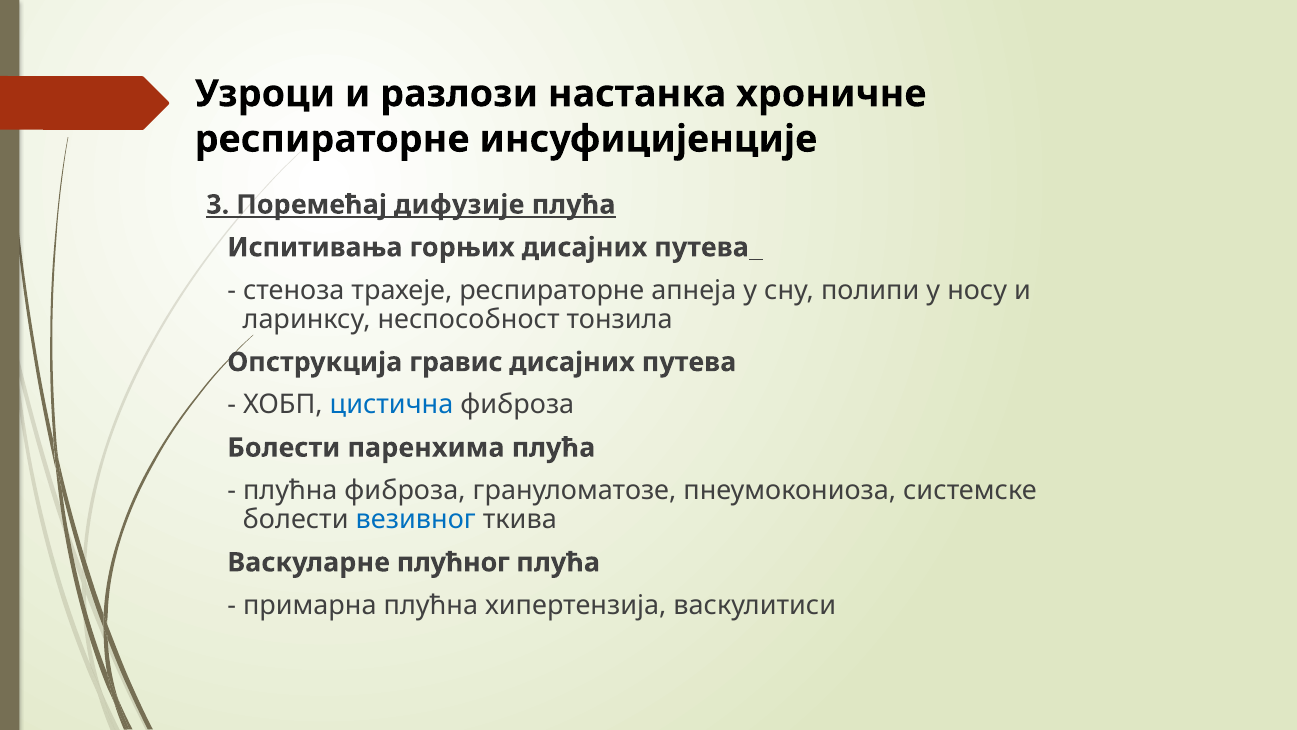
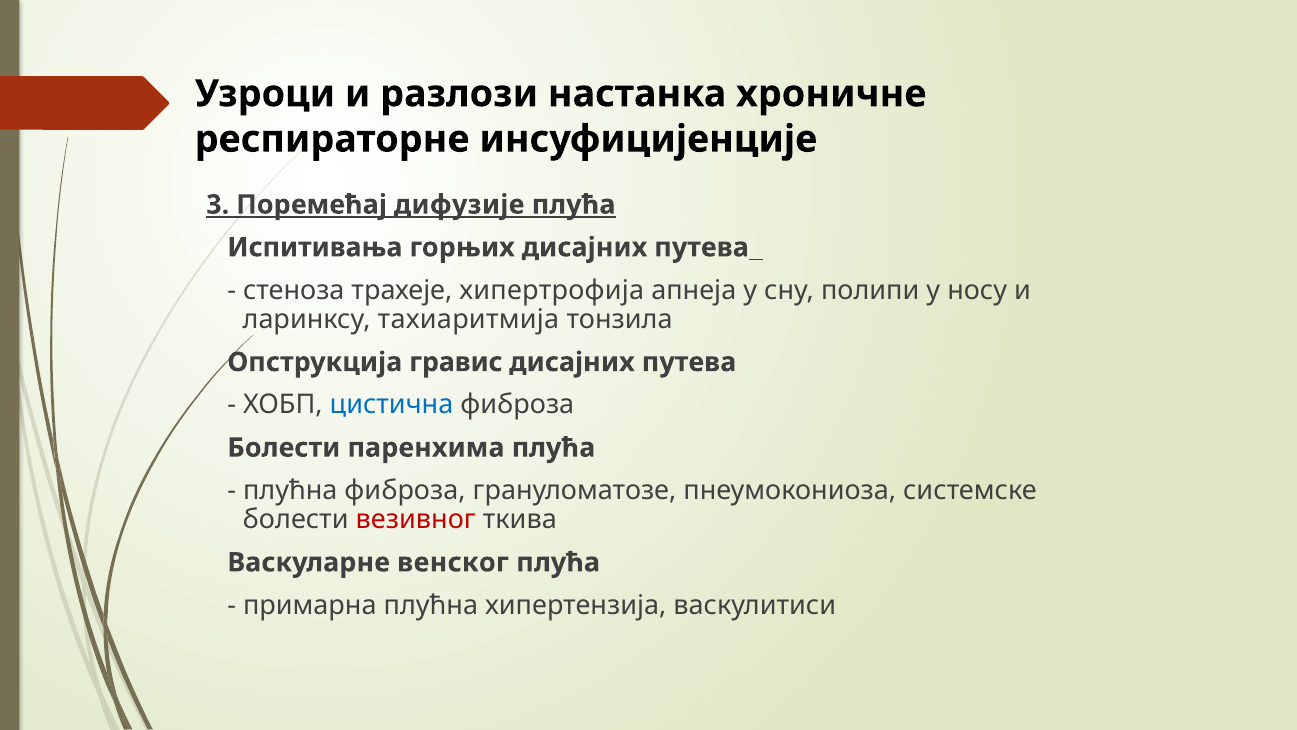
трахеје респираторне: респираторне -> хипертрофија
неспособност: неспособност -> тахиаритмија
везивног colour: blue -> red
плућног: плућног -> венског
